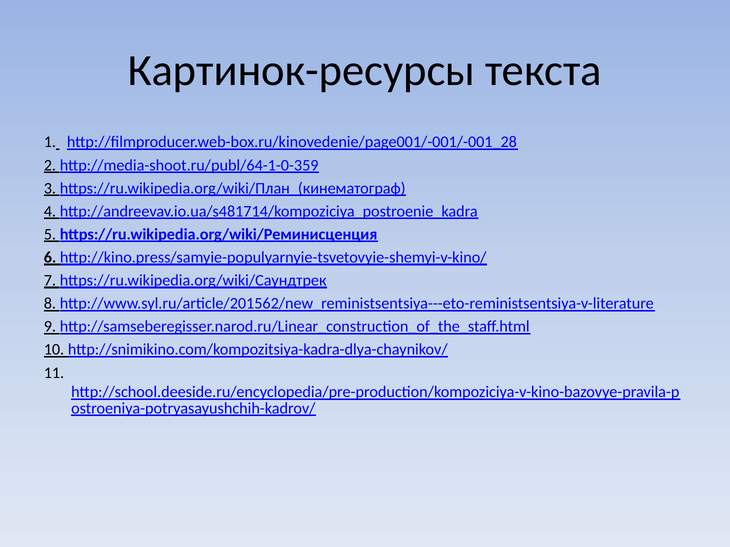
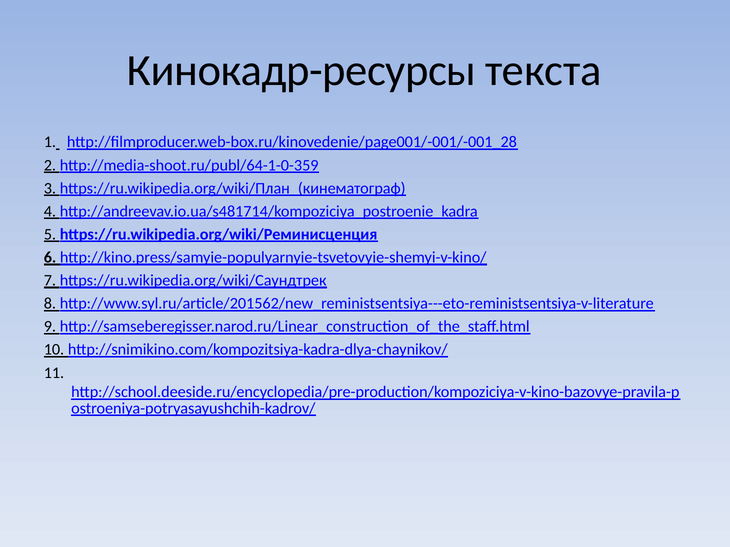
Картинок-ресурсы: Картинок-ресурсы -> Кинокадр-ресурсы
